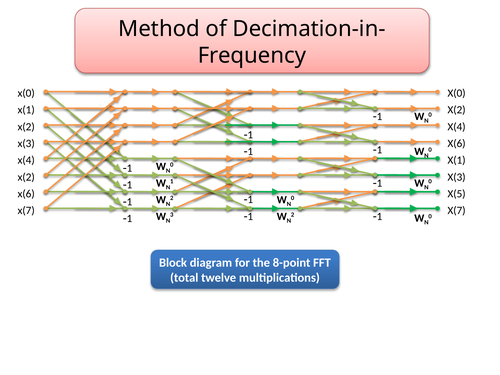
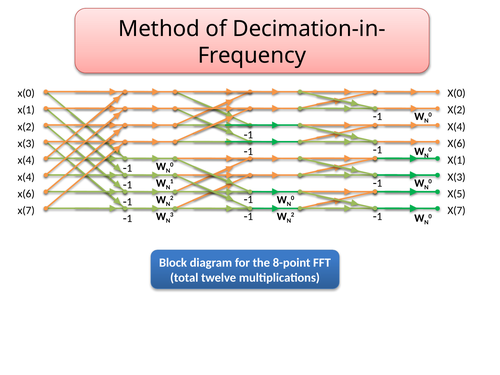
x(2 at (26, 177): x(2 -> x(4
